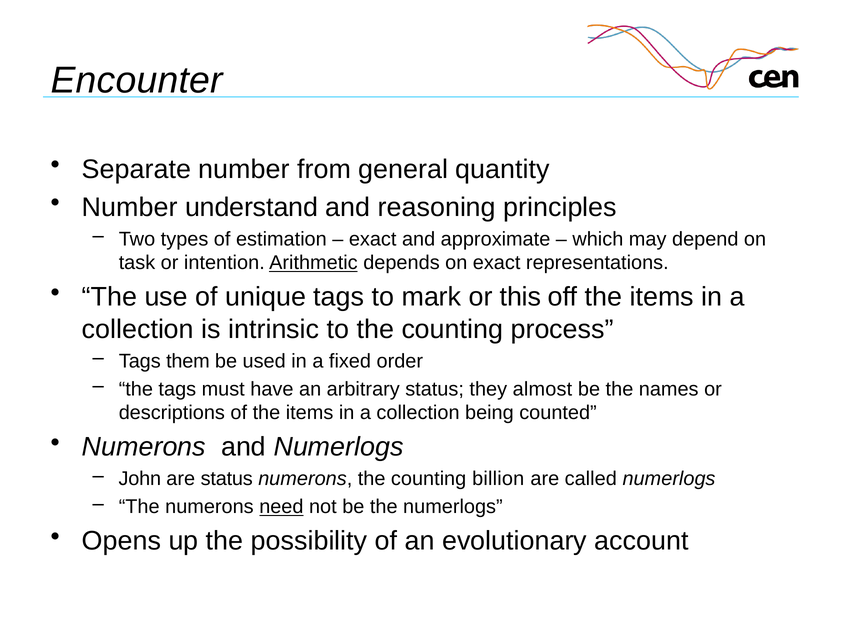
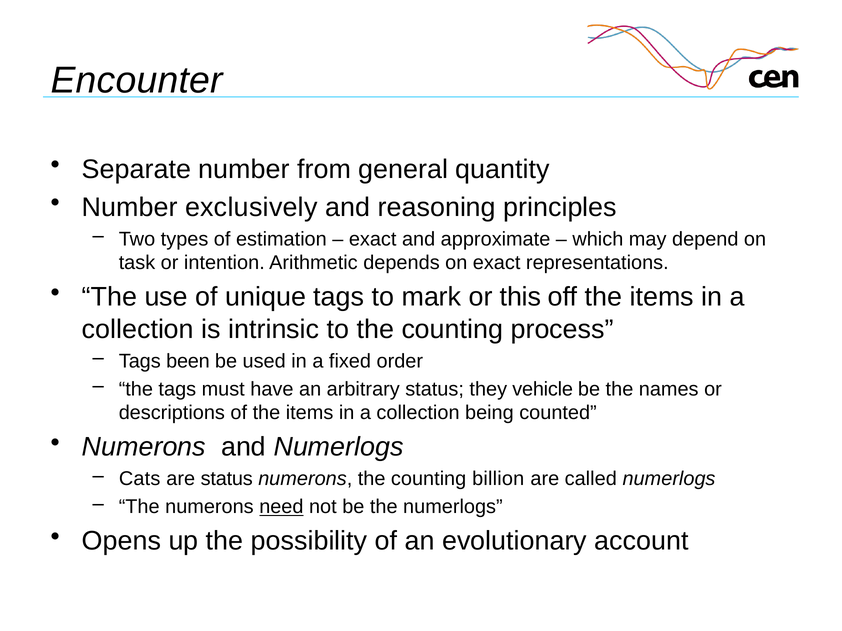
understand: understand -> exclusively
Arithmetic underline: present -> none
them: them -> been
almost: almost -> vehicle
John: John -> Cats
